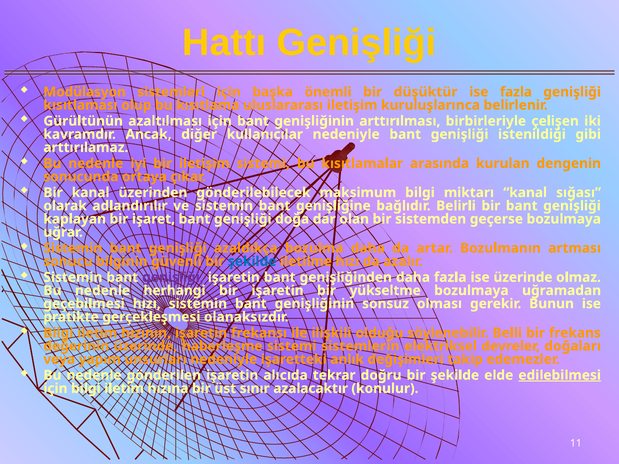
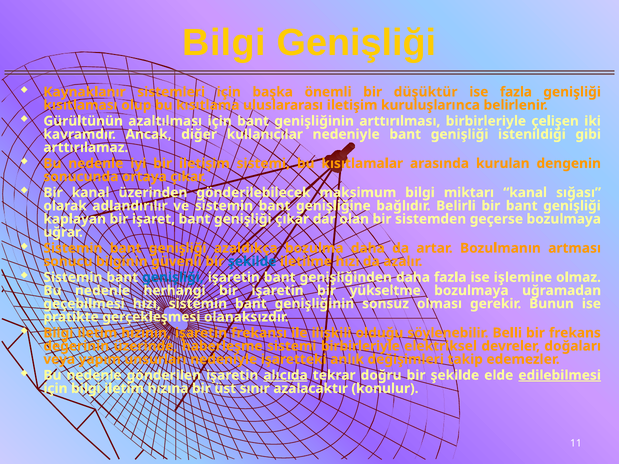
Hattı at (224, 43): Hattı -> Bilgi
Modülasyon: Modülasyon -> Kaynaklanır
genişliği doğa: doğa -> çıkar
genişliği at (173, 277) colour: purple -> blue
ise üzerinde: üzerinde -> işlemine
sistemi sistemlerin: sistemlerin -> birbirleriyle
alıcıda underline: none -> present
